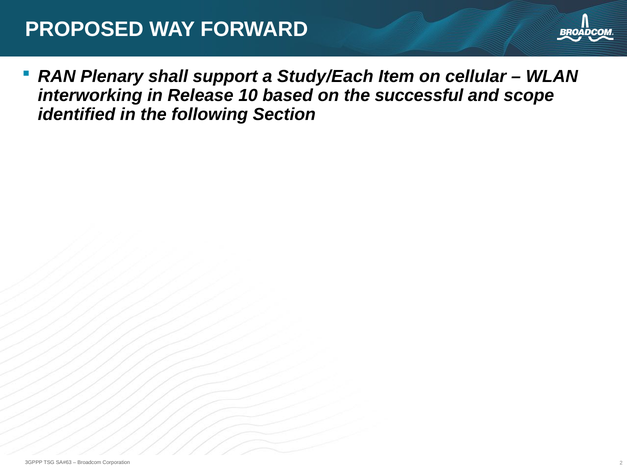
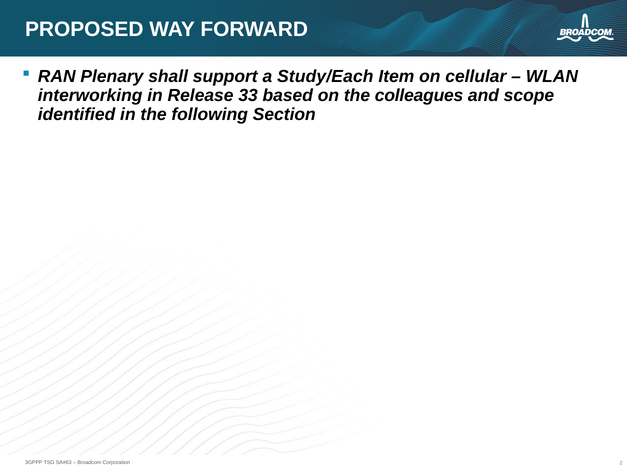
10: 10 -> 33
successful: successful -> colleagues
